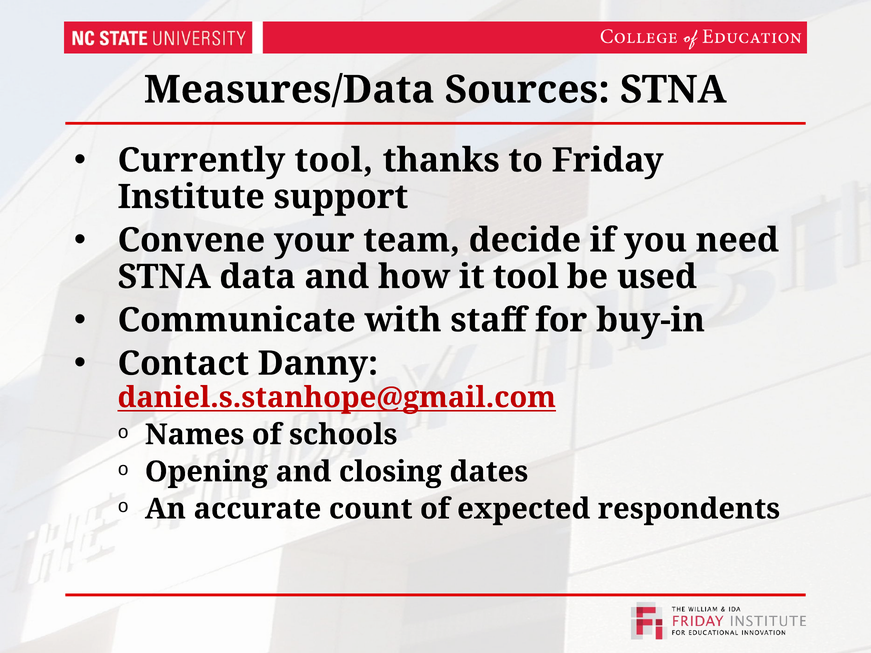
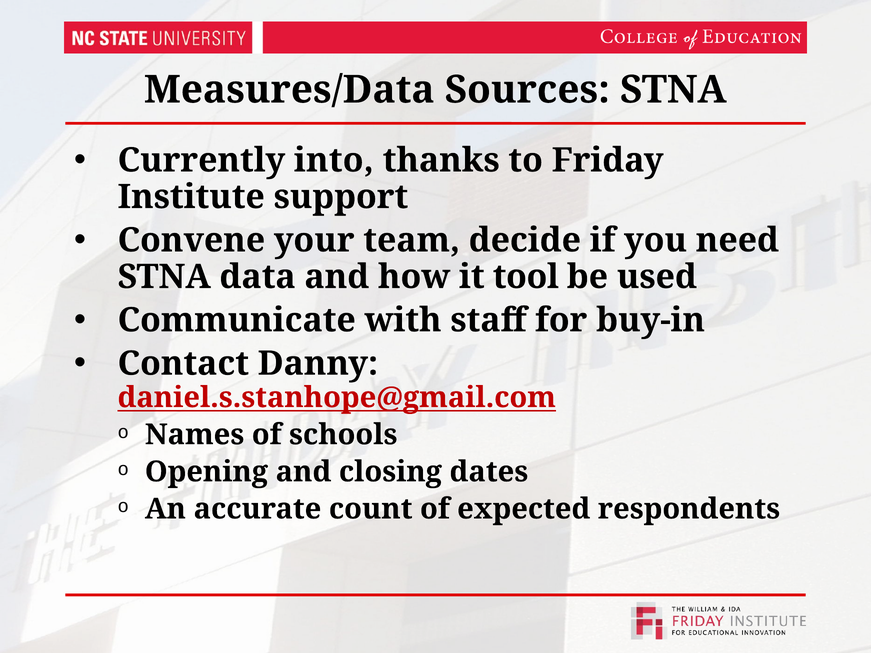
Currently tool: tool -> into
